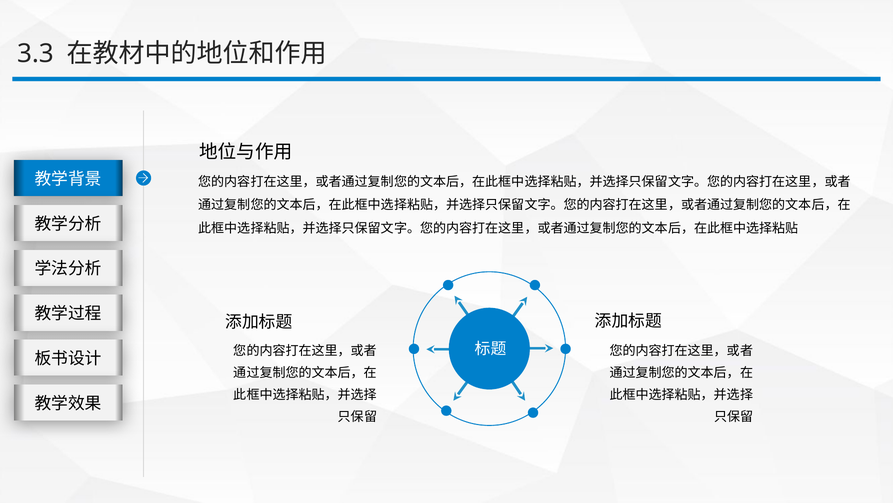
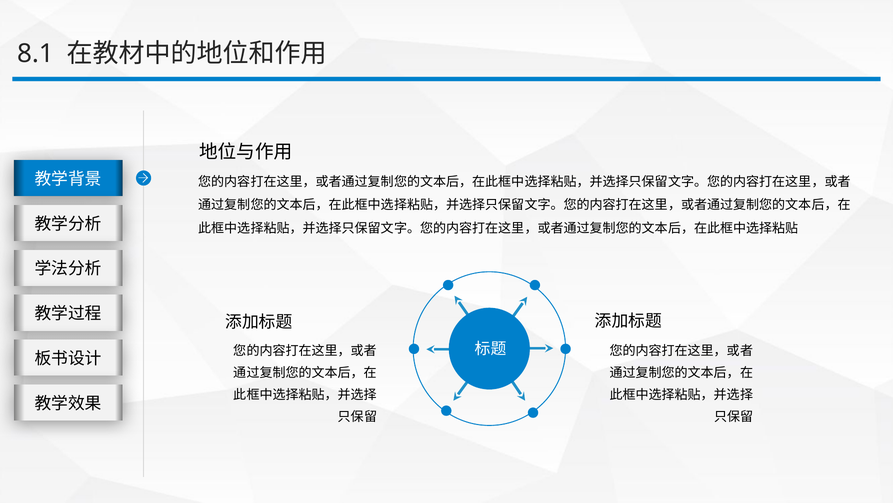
3.3: 3.3 -> 8.1
